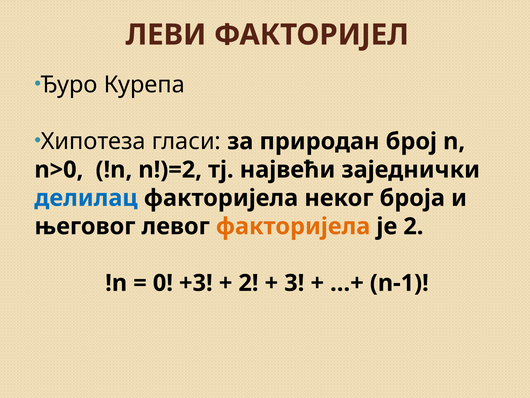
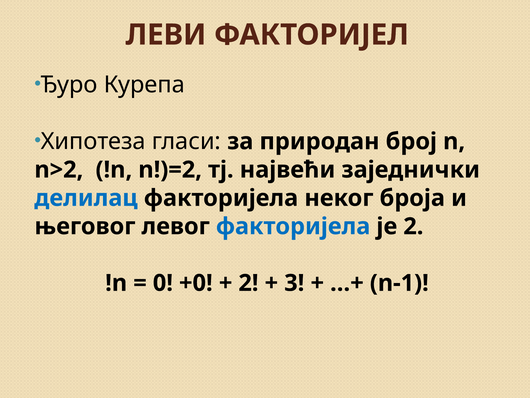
n>0: n>0 -> n>2
факторијела at (293, 226) colour: orange -> blue
+3: +3 -> +0
